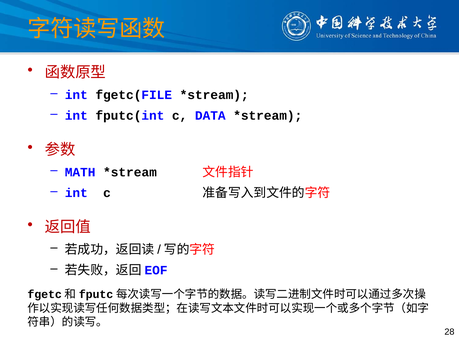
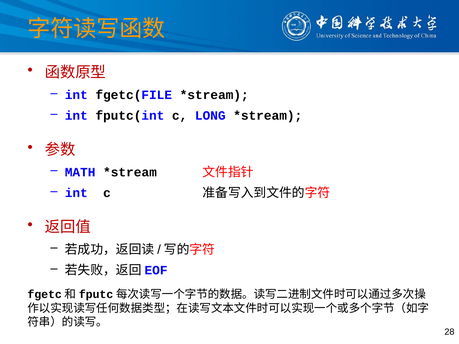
DATA: DATA -> LONG
